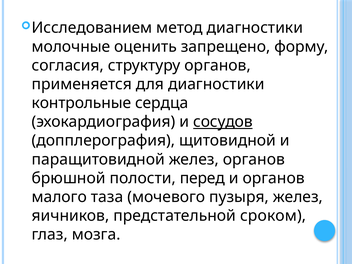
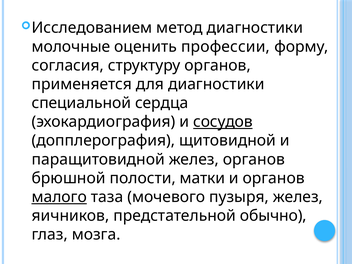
запрещено: запрещено -> профессии
контрольные: контрольные -> специальной
перед: перед -> матки
малого underline: none -> present
сроком: сроком -> обычно
